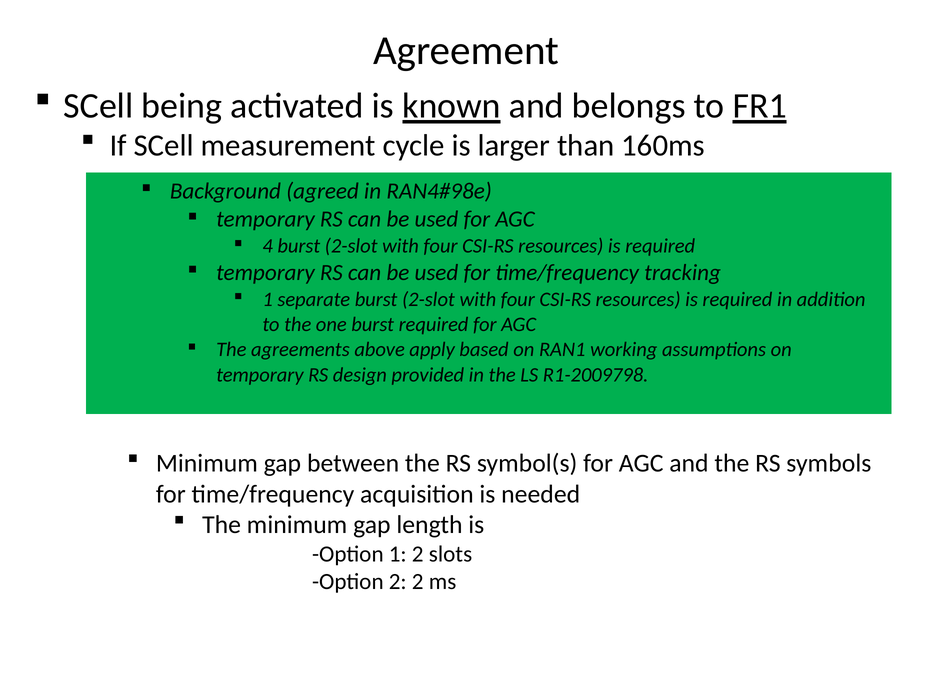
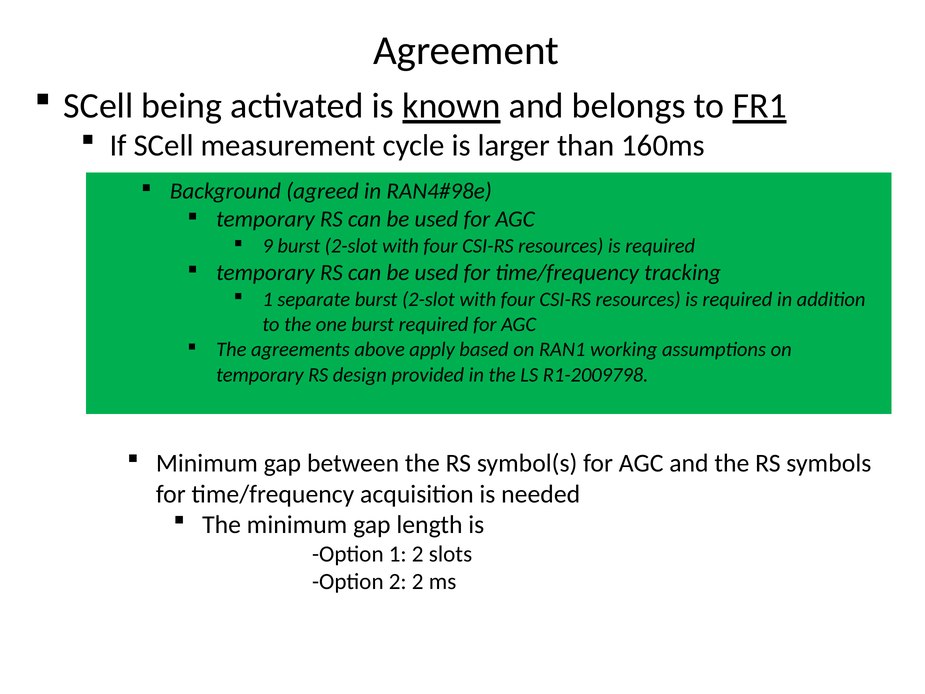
4: 4 -> 9
